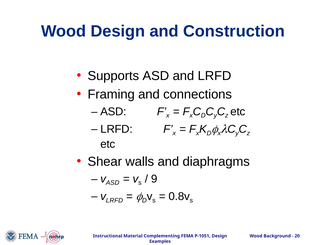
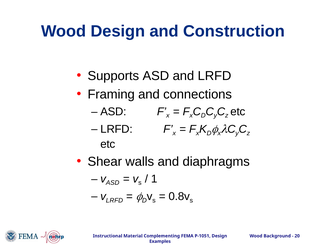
9: 9 -> 1
